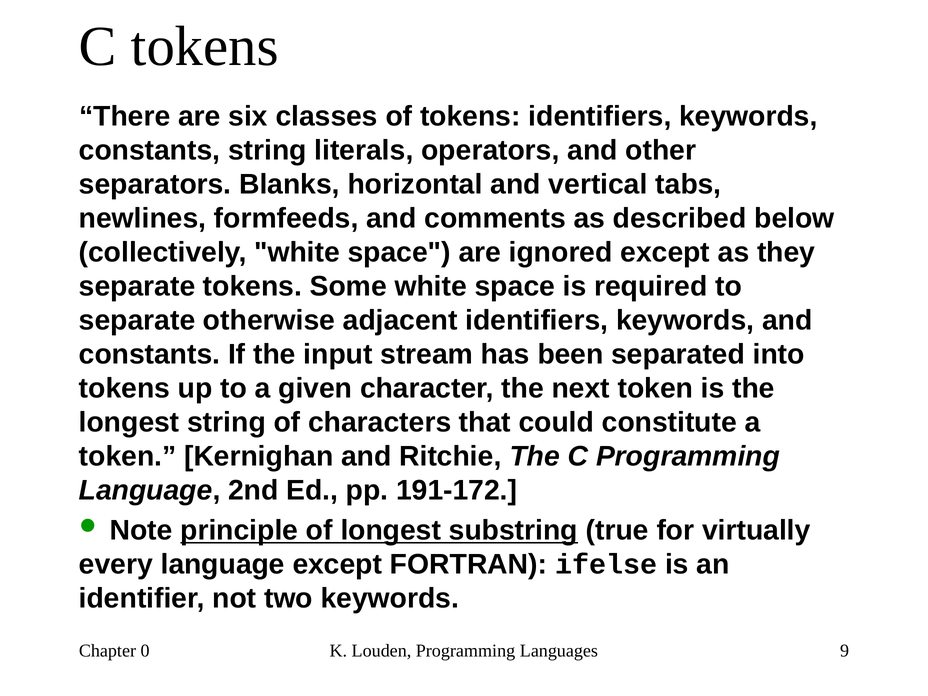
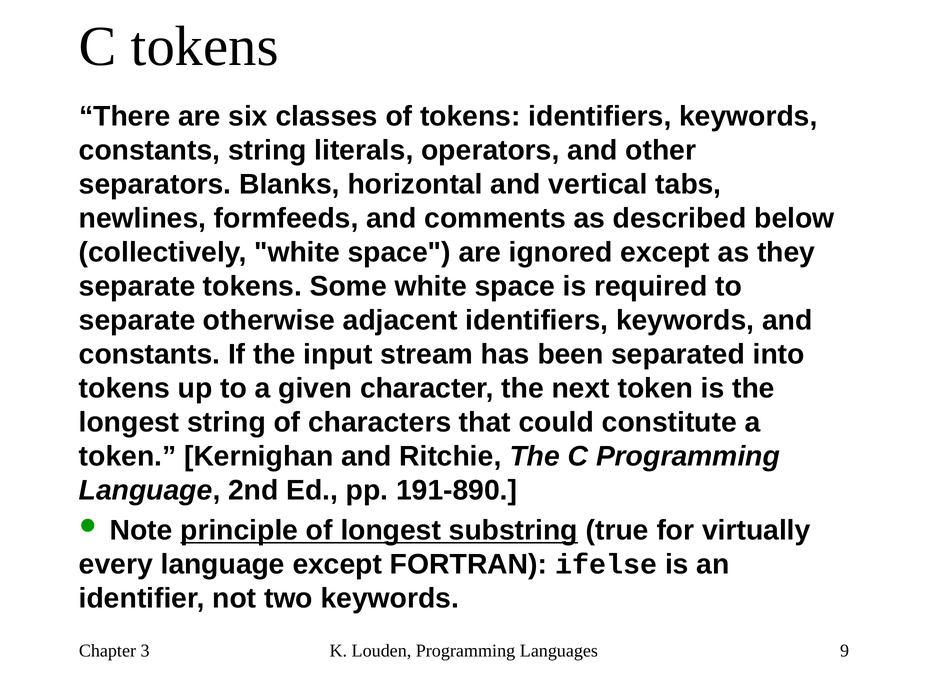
191-172: 191-172 -> 191-890
0: 0 -> 3
